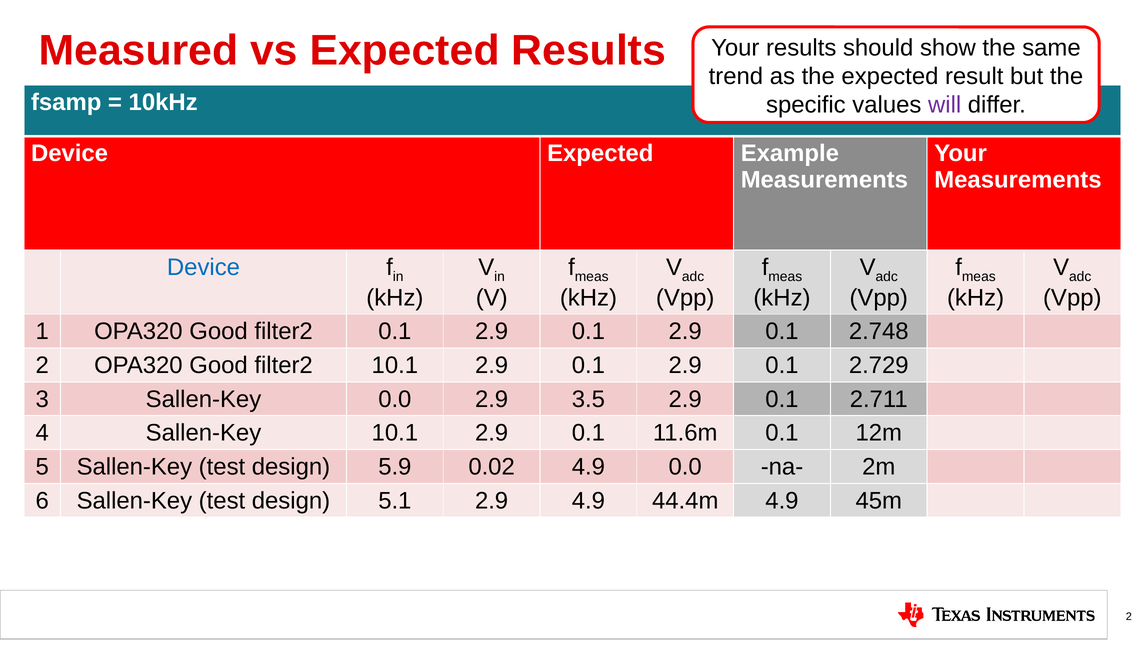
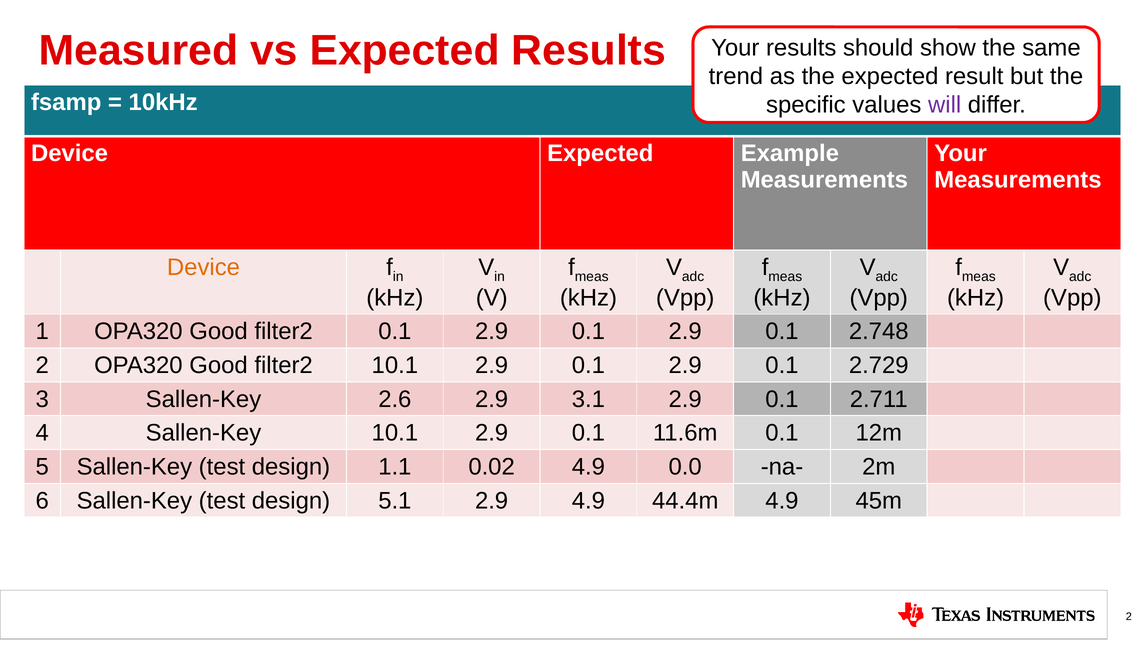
Device at (204, 267) colour: blue -> orange
Sallen-Key 0.0: 0.0 -> 2.6
3.5: 3.5 -> 3.1
5.9: 5.9 -> 1.1
